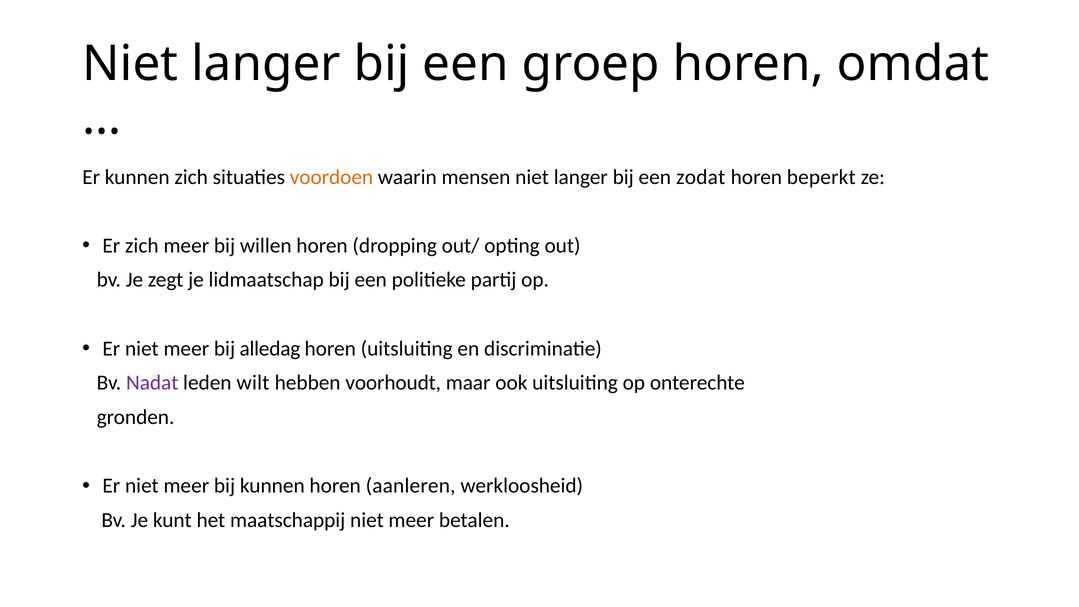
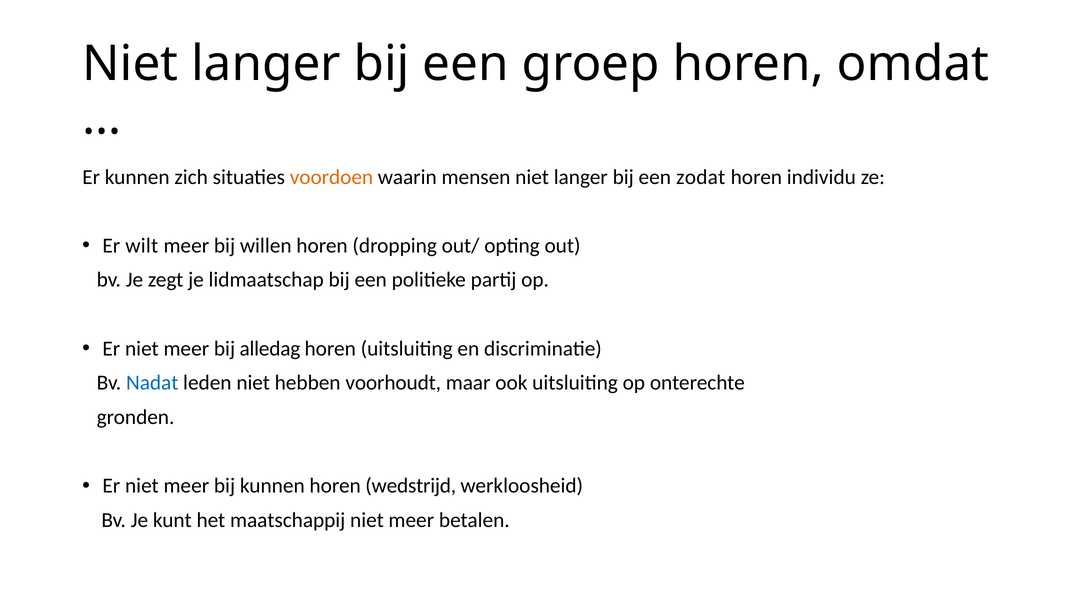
beperkt: beperkt -> individu
Er zich: zich -> wilt
Nadat colour: purple -> blue
leden wilt: wilt -> niet
aanleren: aanleren -> wedstrijd
